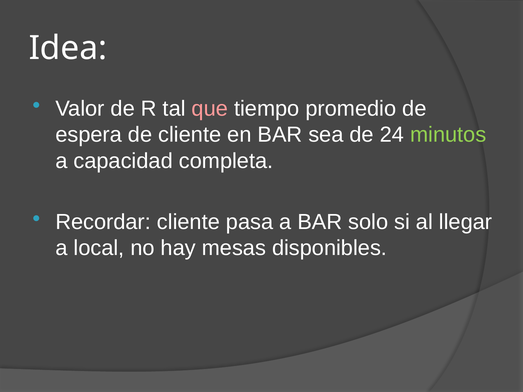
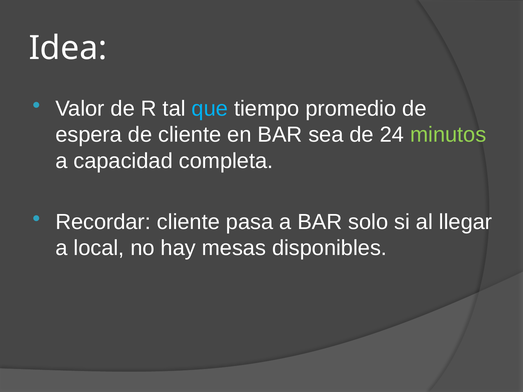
que colour: pink -> light blue
